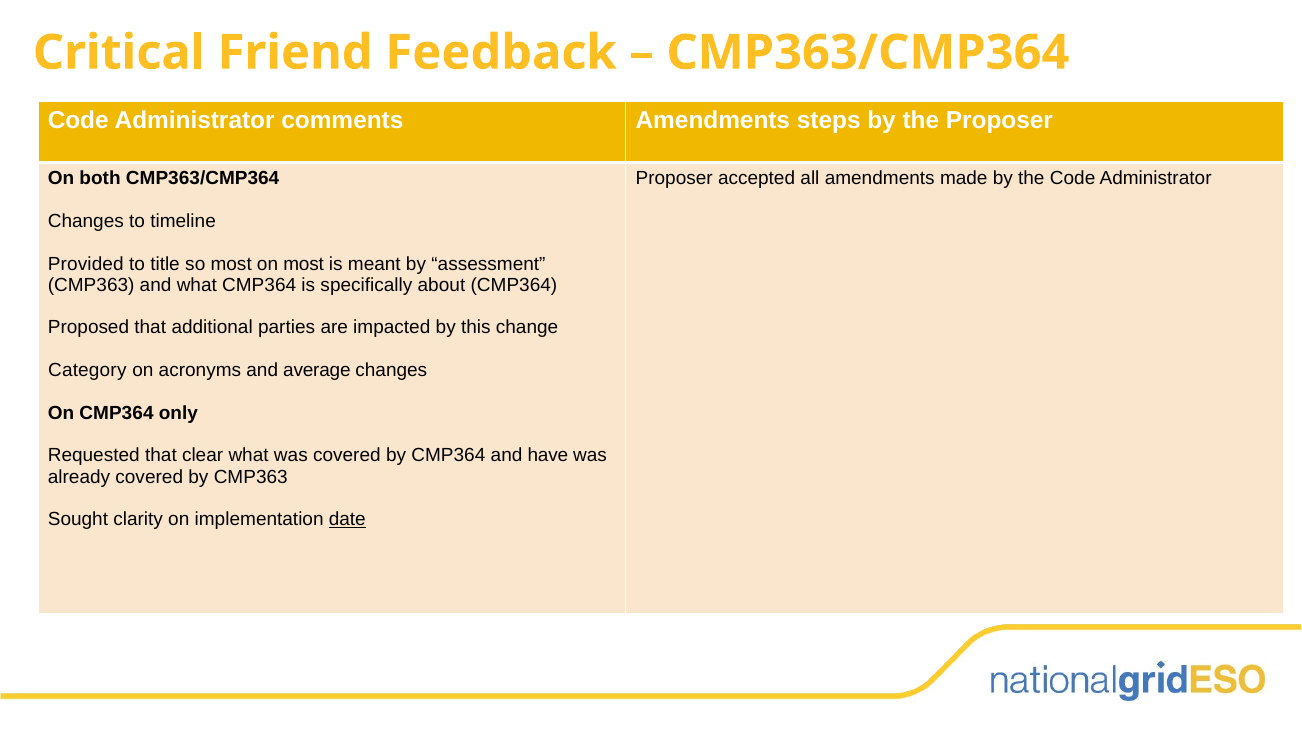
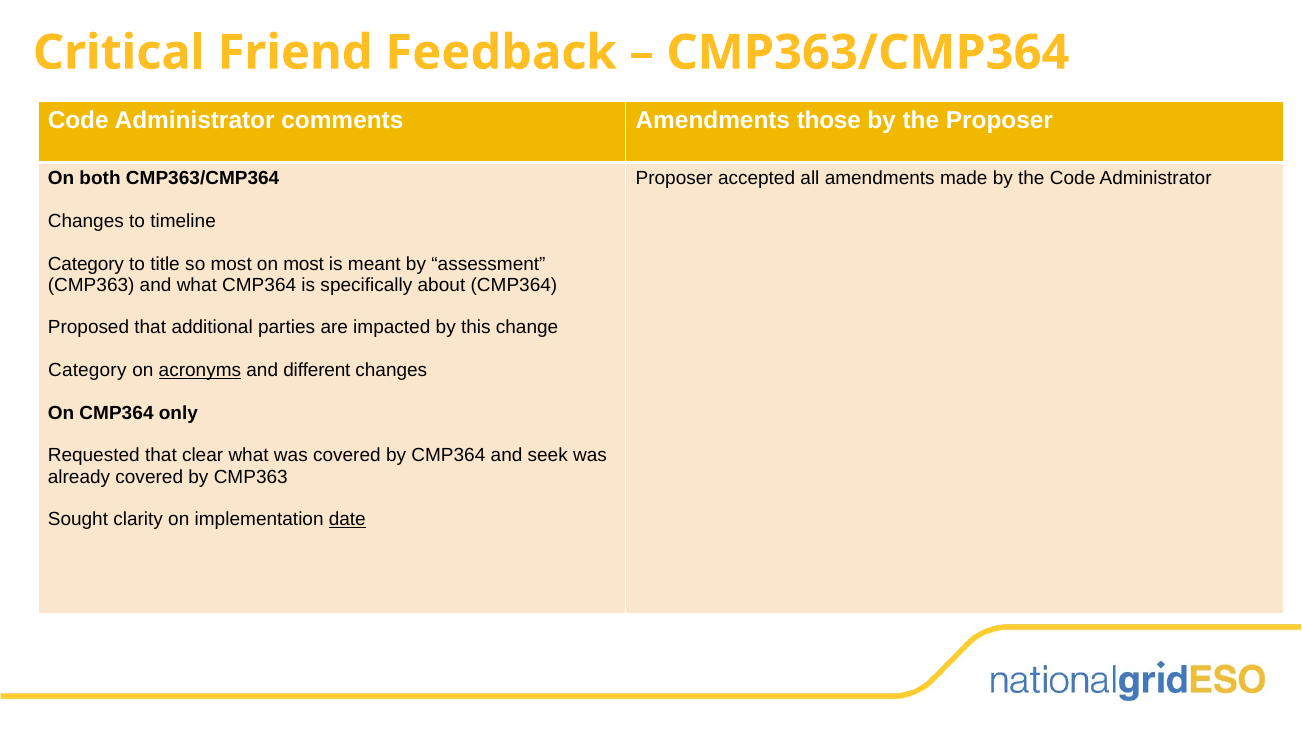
steps: steps -> those
Provided at (86, 264): Provided -> Category
acronyms underline: none -> present
average: average -> different
have: have -> seek
